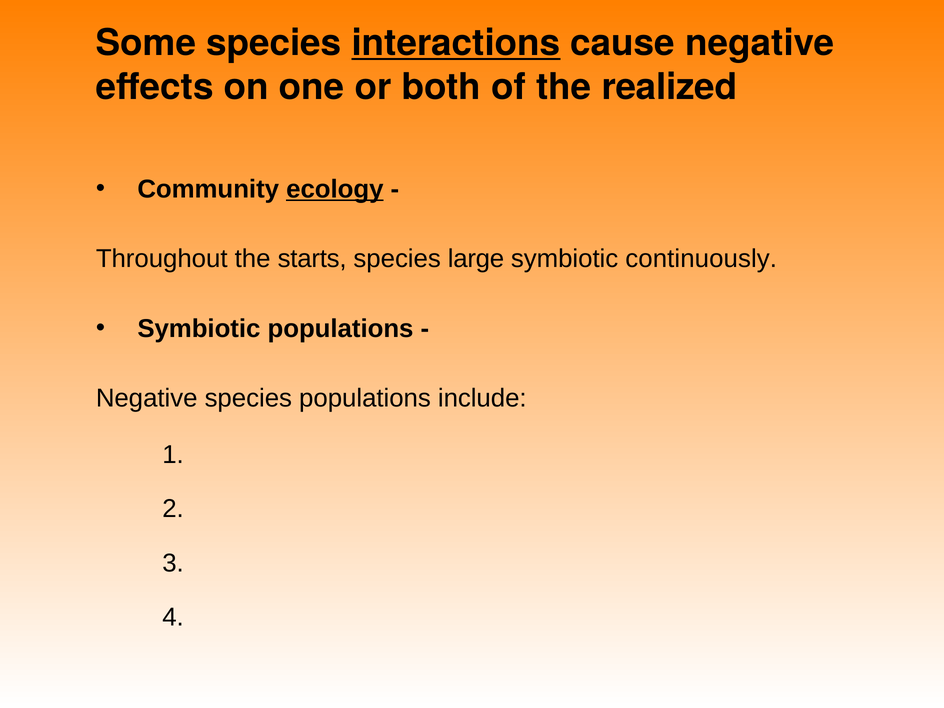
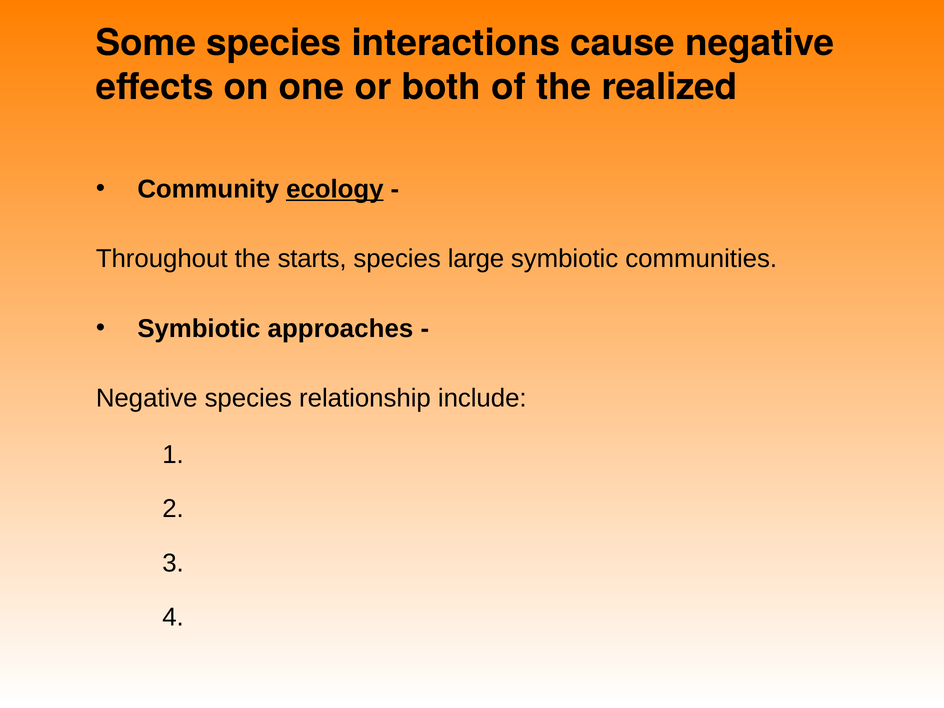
interactions underline: present -> none
continuously: continuously -> communities
Symbiotic populations: populations -> approaches
species populations: populations -> relationship
